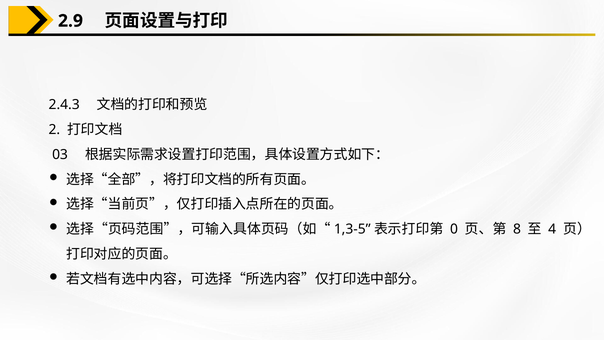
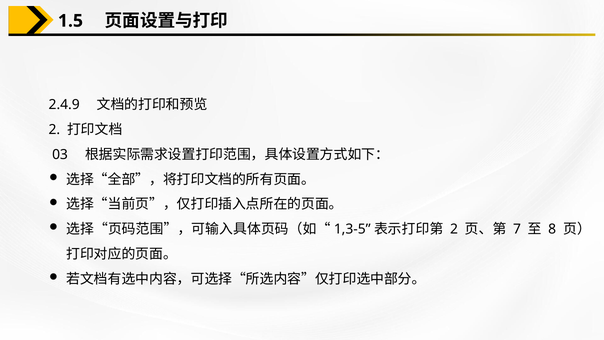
2.9: 2.9 -> 1.5
2.4.3: 2.4.3 -> 2.4.9
0 at (454, 229): 0 -> 2
8: 8 -> 7
4: 4 -> 8
